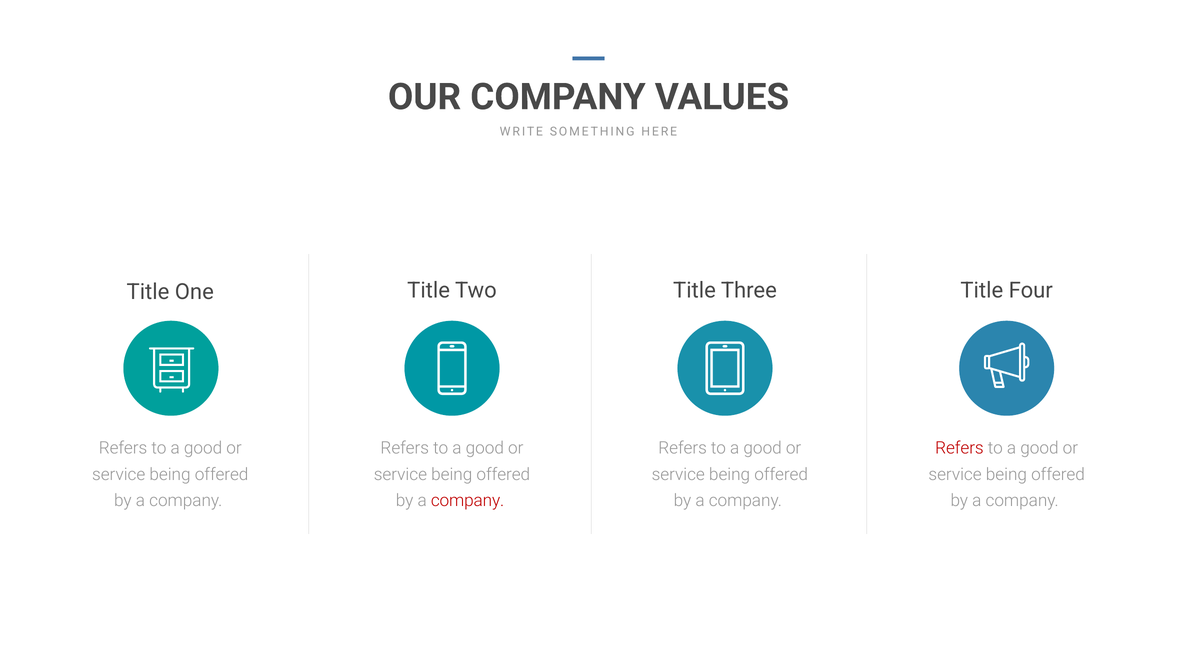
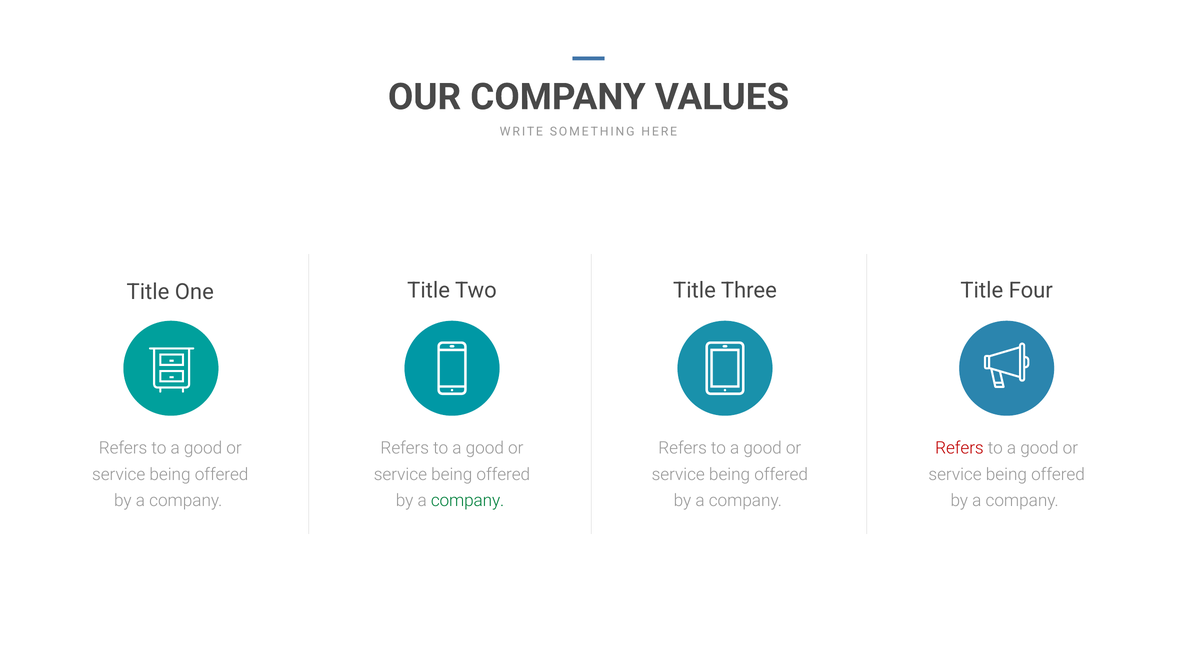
company at (468, 501) colour: red -> green
